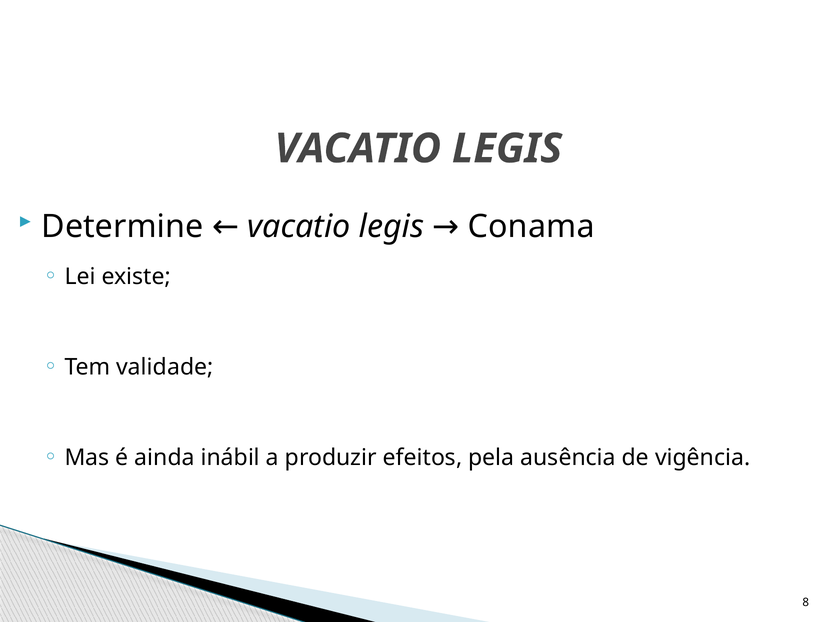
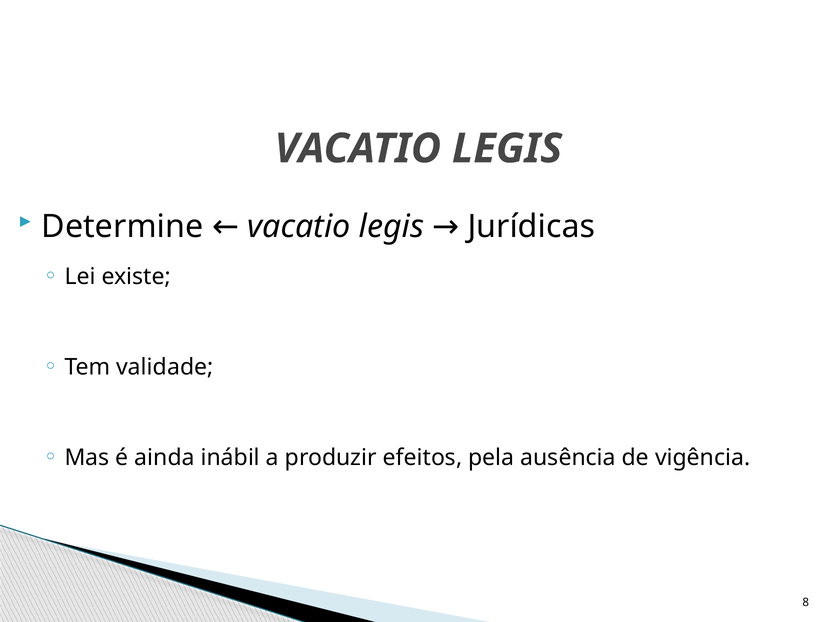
Conama: Conama -> Jurídicas
